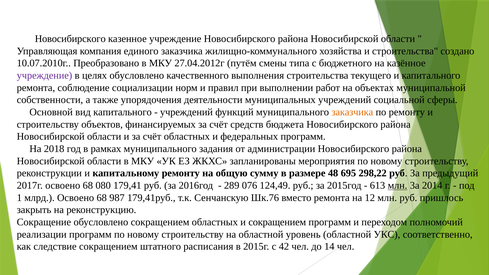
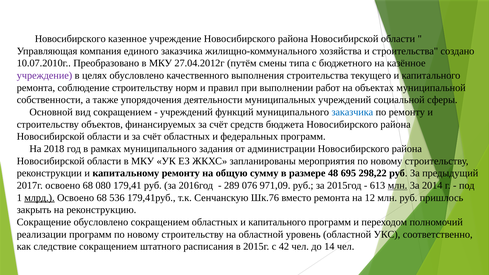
соблюдение социализации: социализации -> строительству
вид капитального: капитального -> сокращением
заказчика at (352, 112) colour: orange -> blue
124,49: 124,49 -> 971,09
млрд underline: none -> present
987: 987 -> 536
областных и сокращением: сокращением -> капитального
